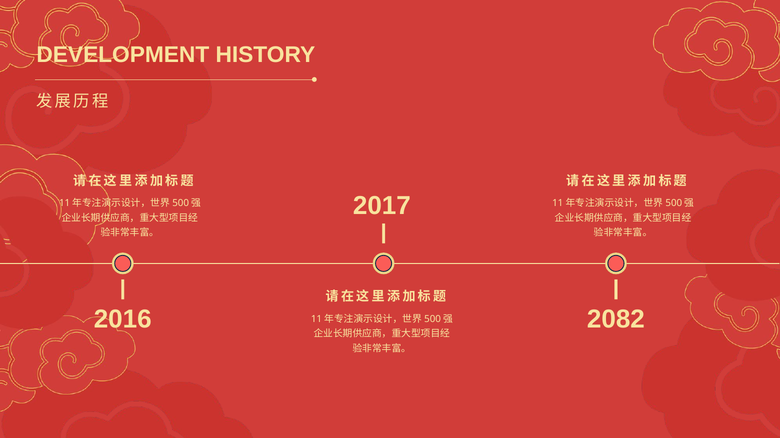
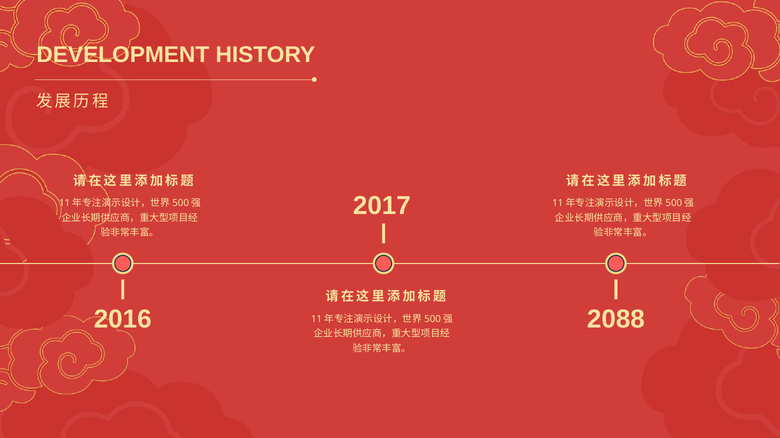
2082: 2082 -> 2088
